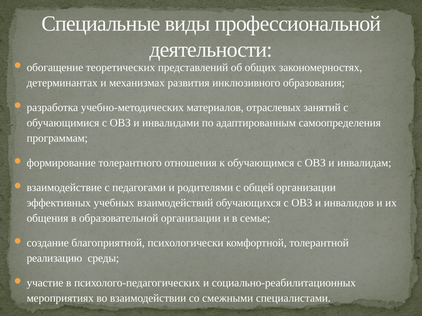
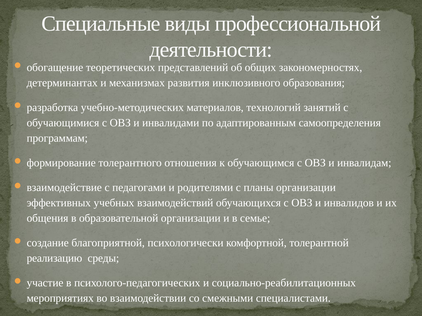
отраслевых: отраслевых -> технологий
общей: общей -> планы
